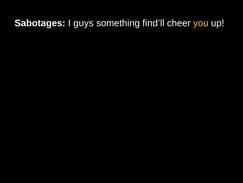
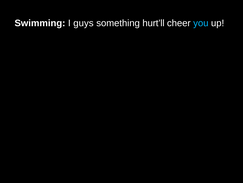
Sabotages: Sabotages -> Swimming
find’ll: find’ll -> hurt’ll
you colour: yellow -> light blue
